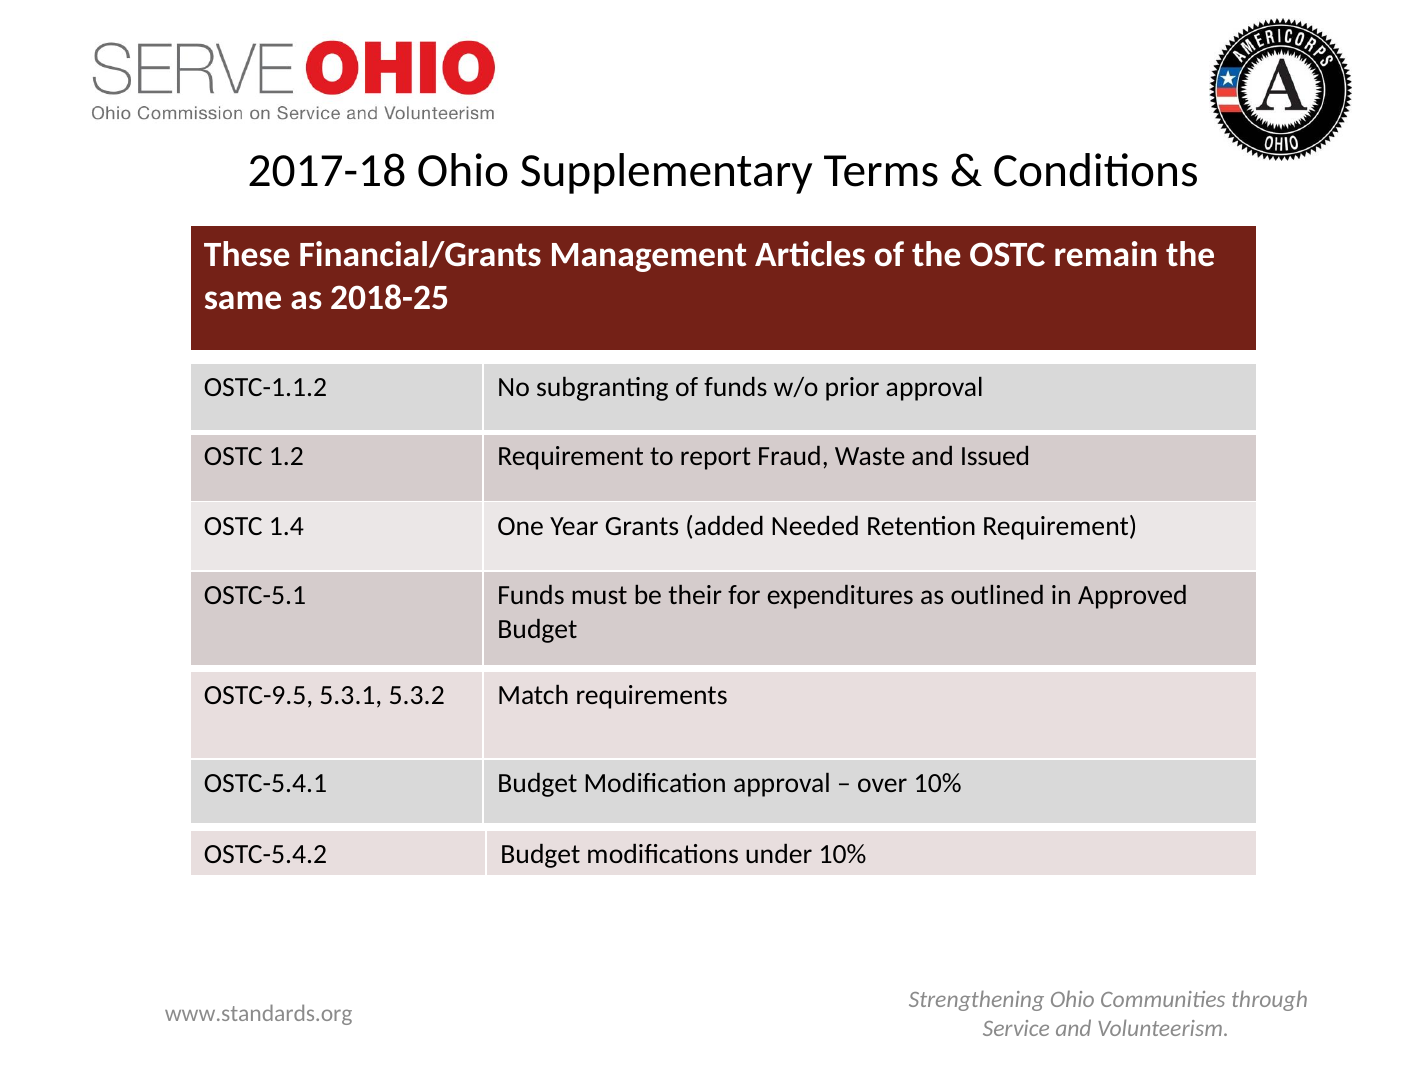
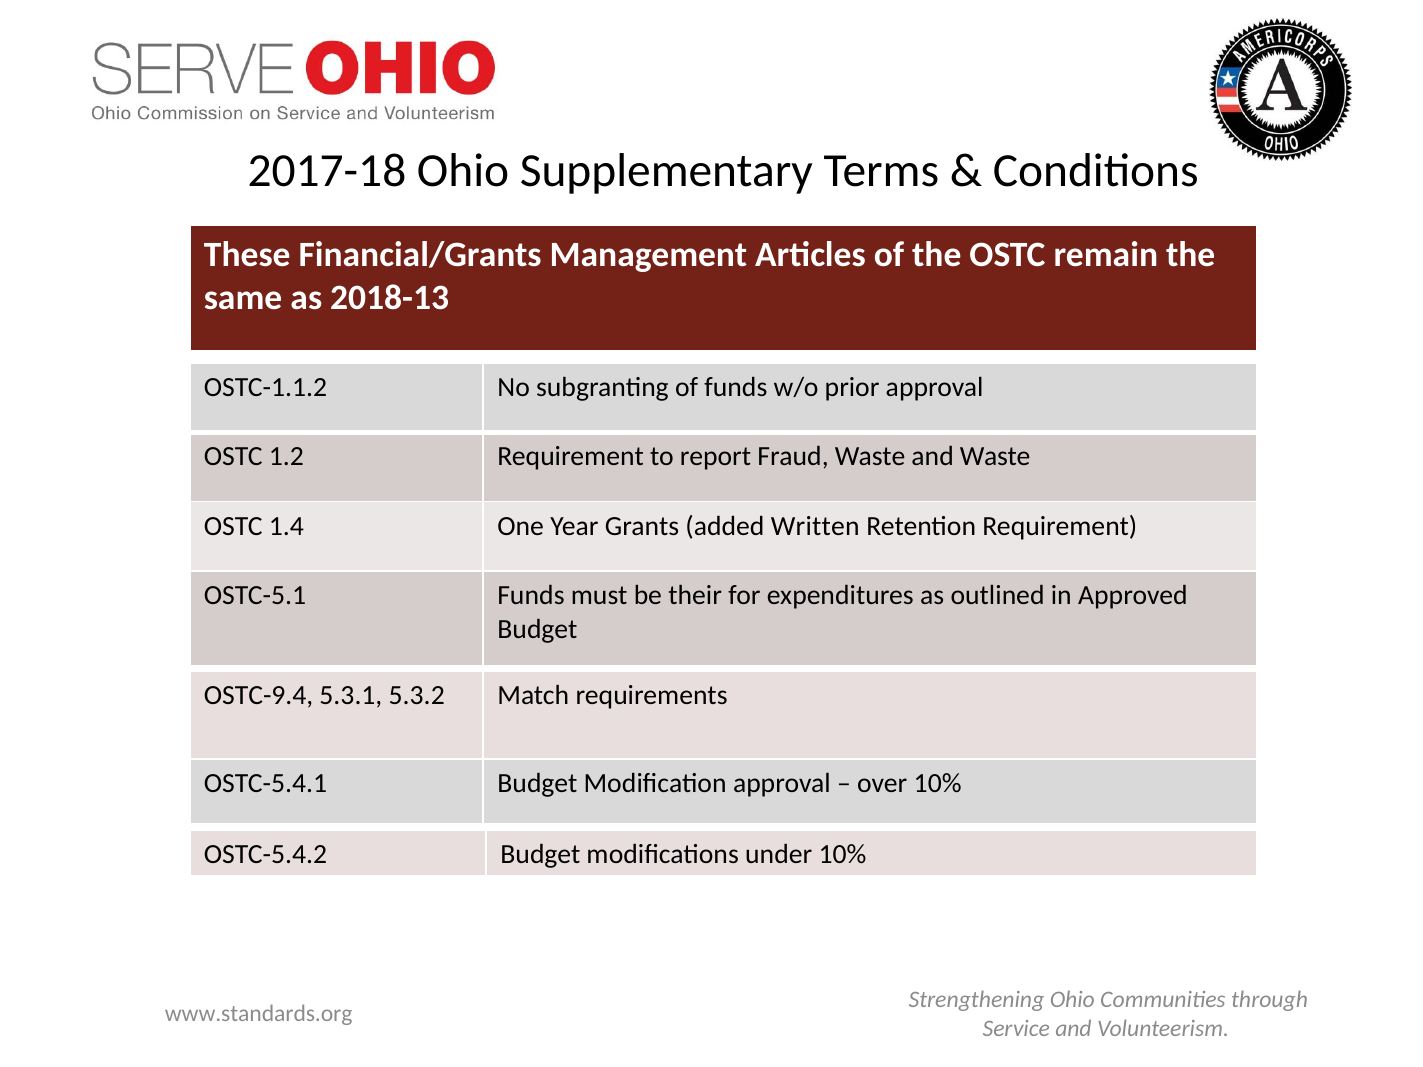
2018-25: 2018-25 -> 2018-13
and Issued: Issued -> Waste
Needed: Needed -> Written
OSTC-9.5: OSTC-9.5 -> OSTC-9.4
